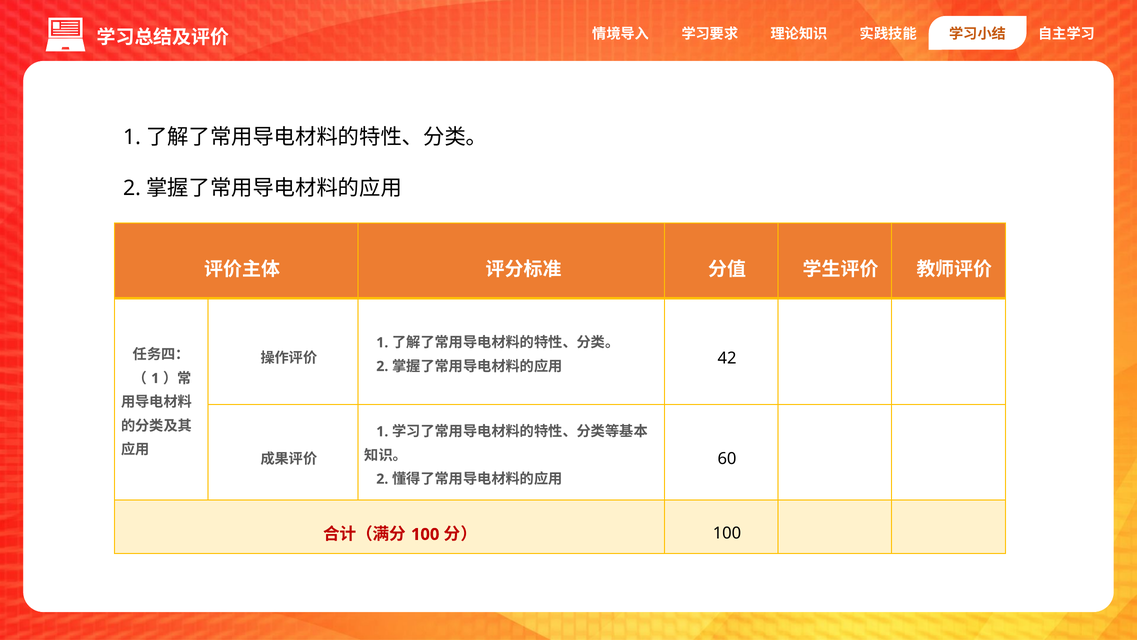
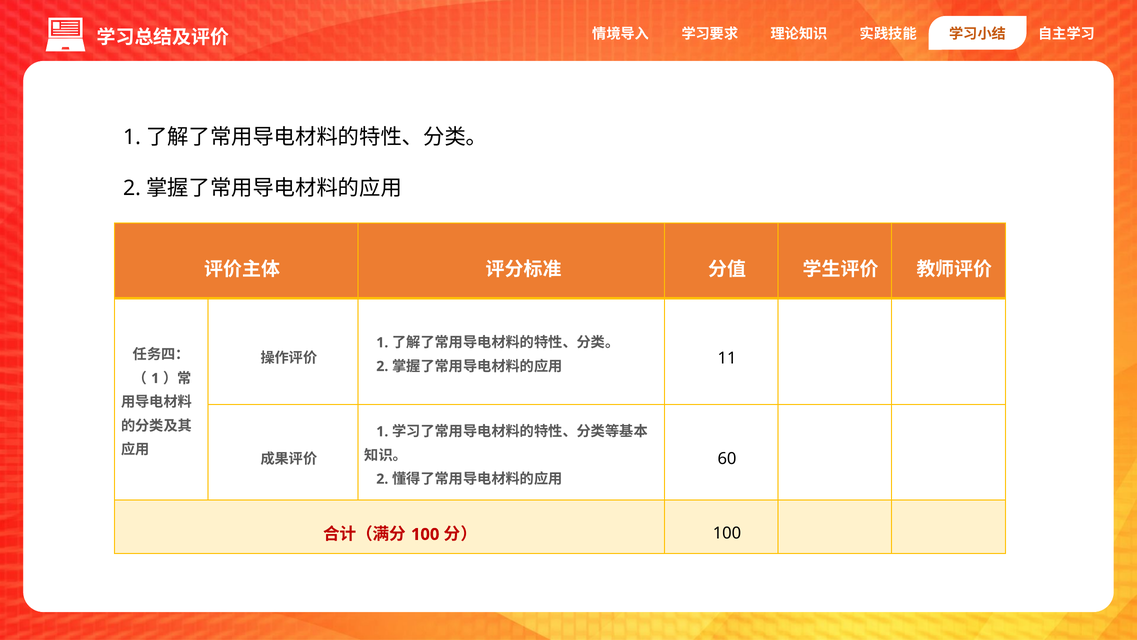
42: 42 -> 11
